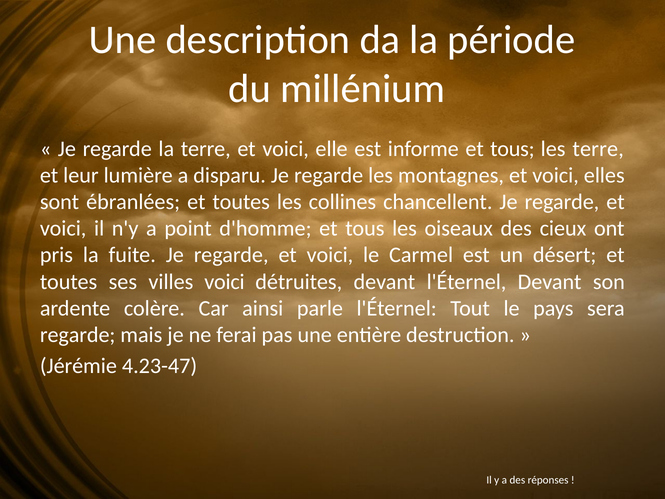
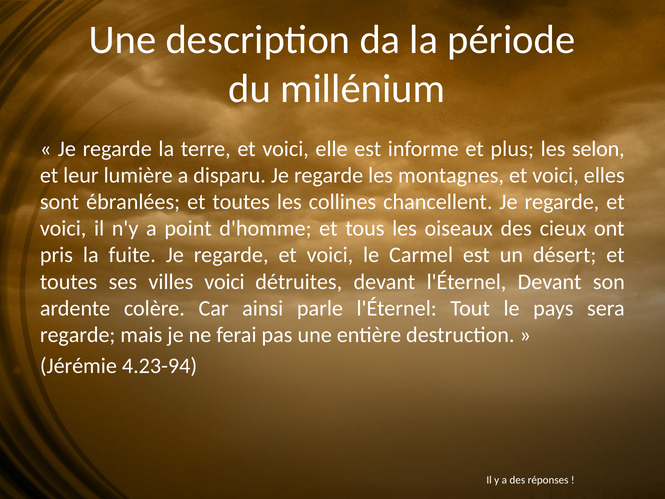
informe et tous: tous -> plus
les terre: terre -> selon
4.23-47: 4.23-47 -> 4.23-94
